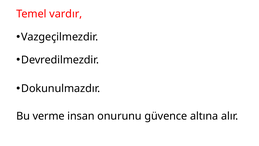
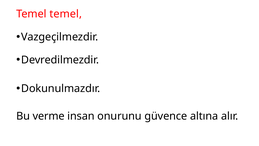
Temel vardır: vardır -> temel
